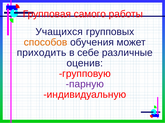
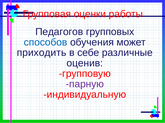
самого: самого -> оценки
Учащихся: Учащихся -> Педагогов
способов colour: orange -> blue
